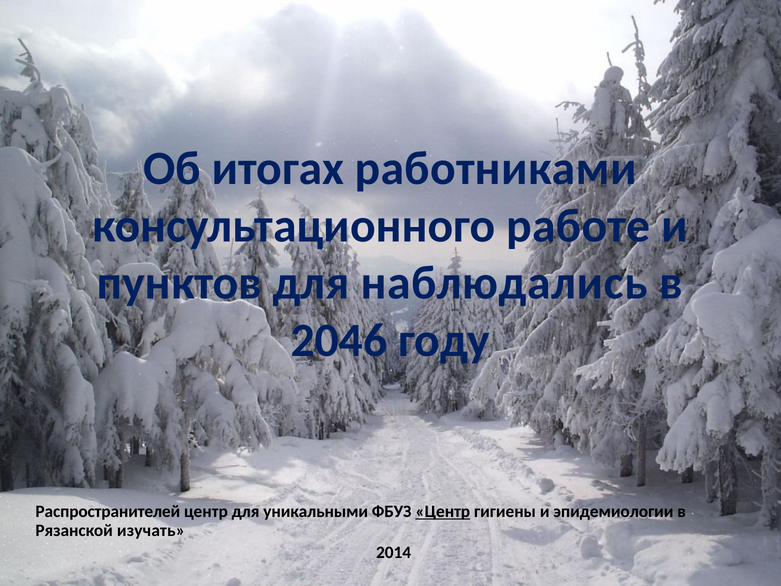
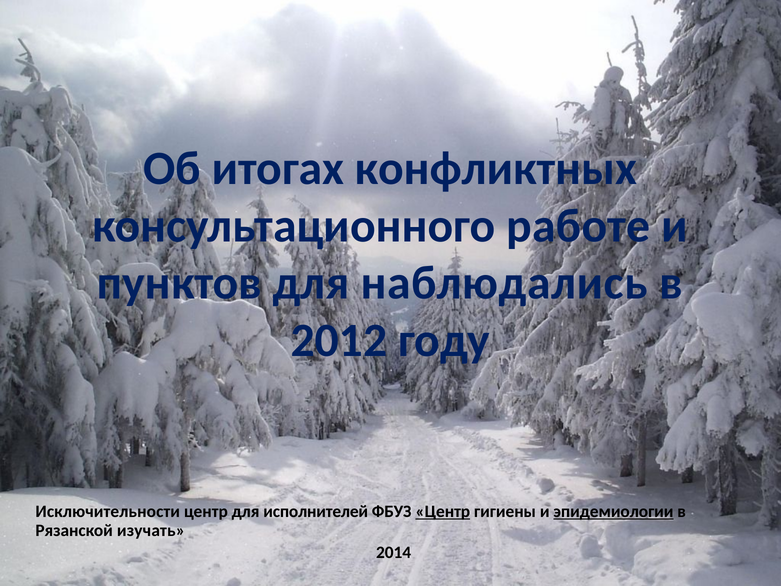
работниками: работниками -> конфликтных
2046: 2046 -> 2012
Распространителей: Распространителей -> Исключительности
уникальными: уникальными -> исполнителей
эпидемиологии underline: none -> present
